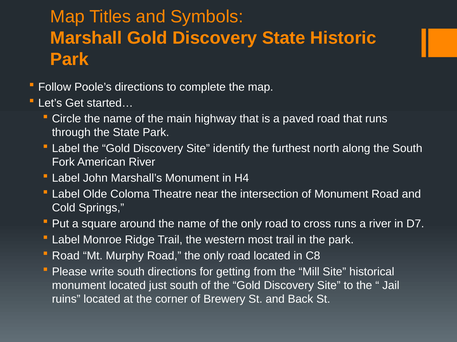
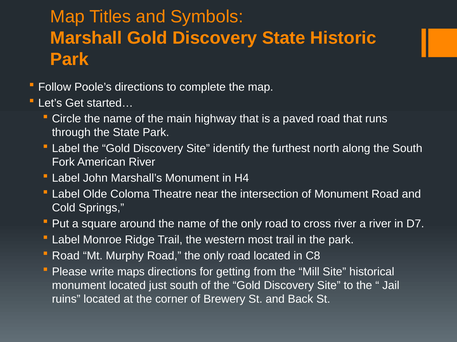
cross runs: runs -> river
write south: south -> maps
